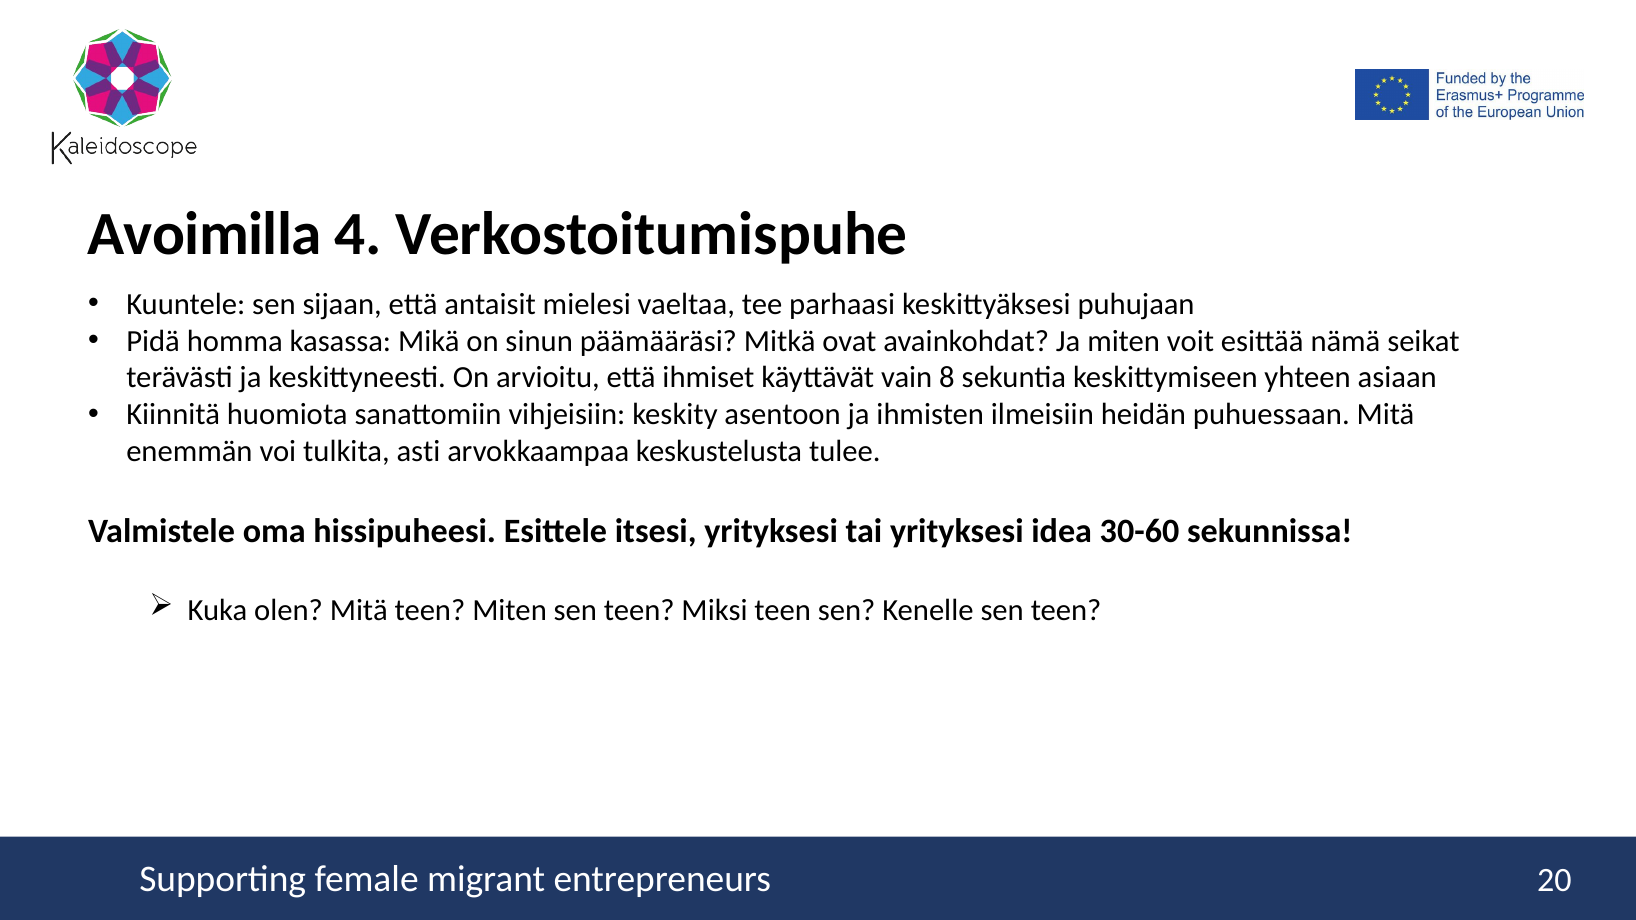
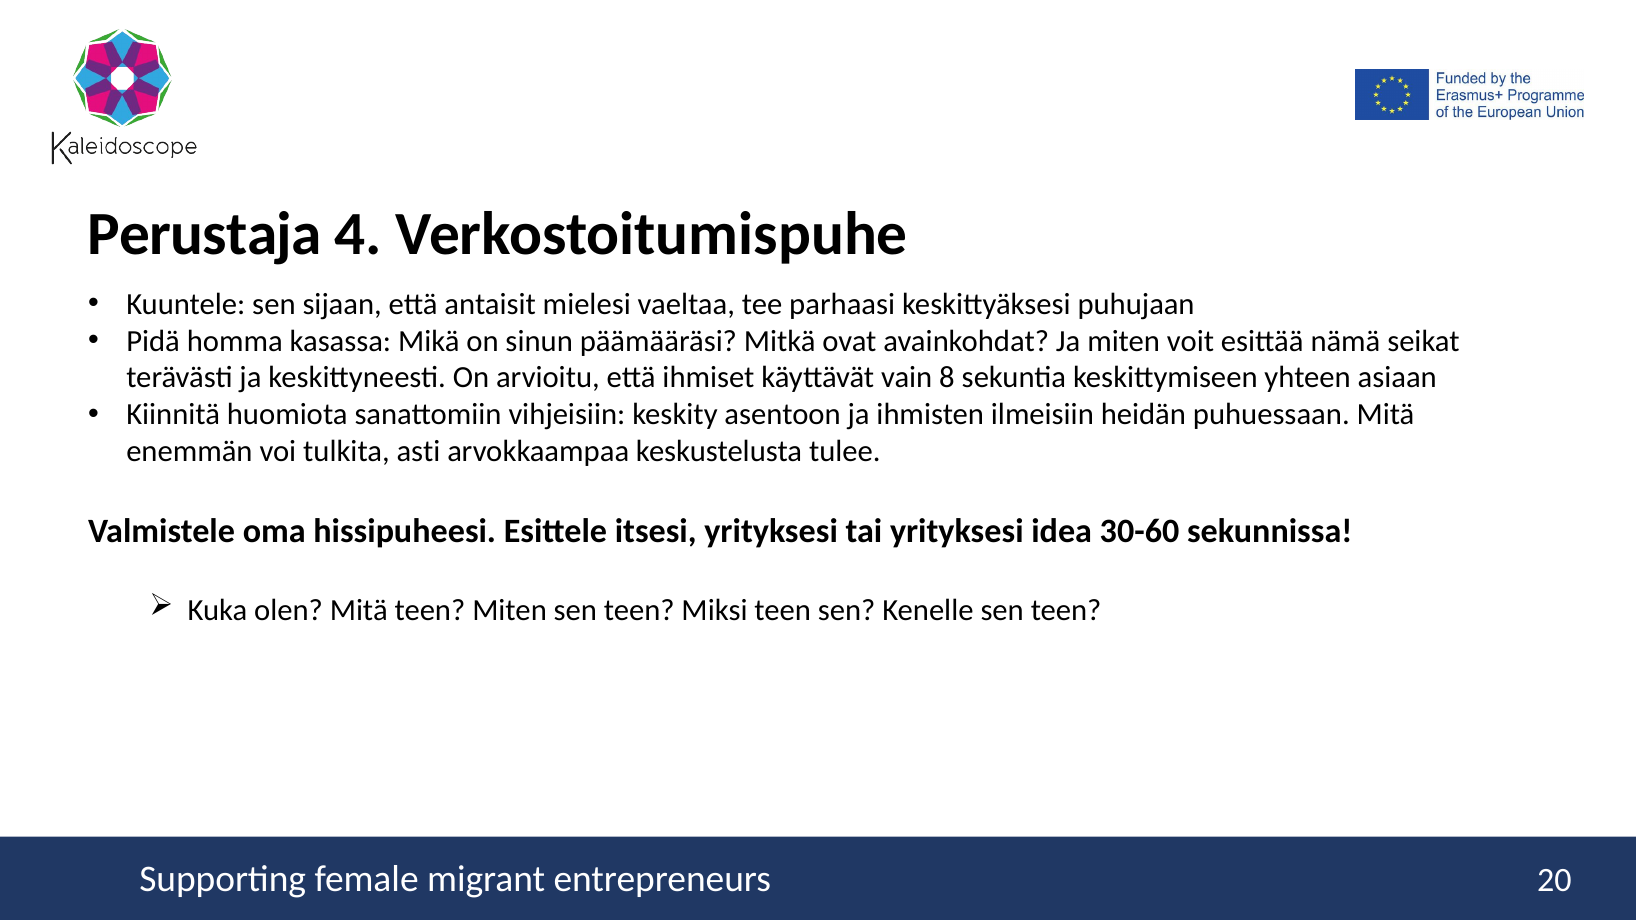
Avoimilla: Avoimilla -> Perustaja
